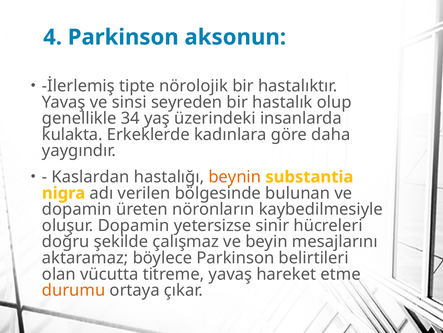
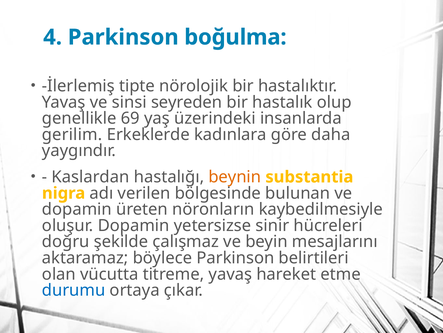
aksonun: aksonun -> boğulma
34: 34 -> 69
kulakta: kulakta -> gerilim
durumu colour: orange -> blue
